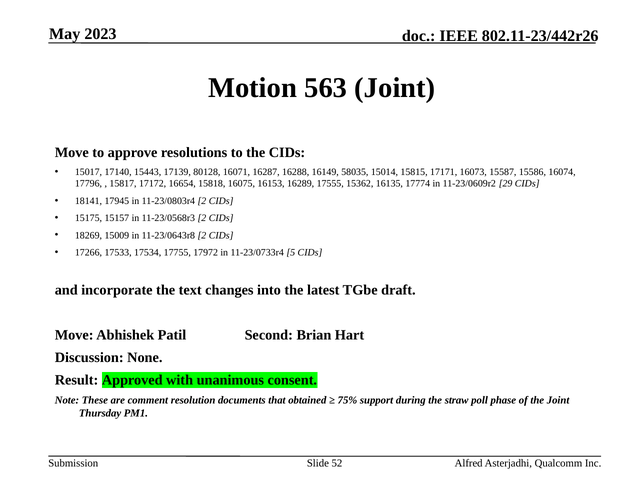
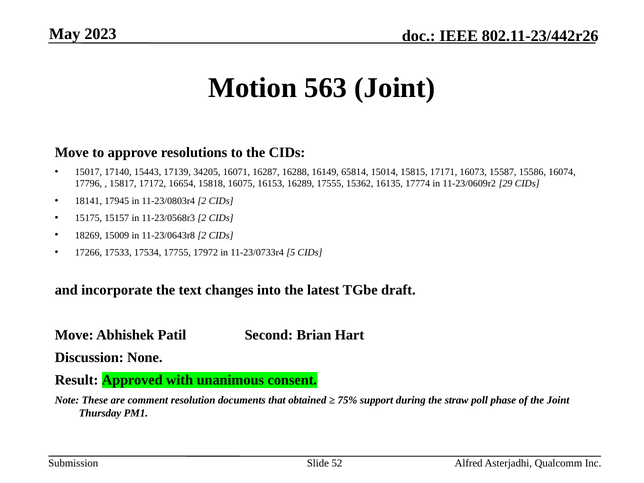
80128: 80128 -> 34205
58035: 58035 -> 65814
